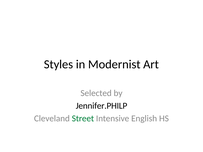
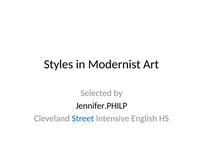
Street colour: green -> blue
